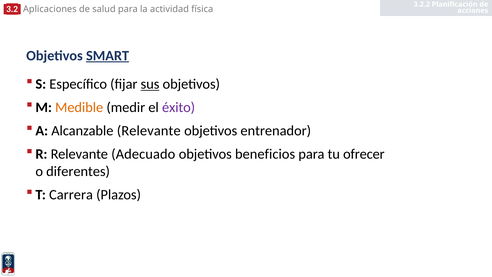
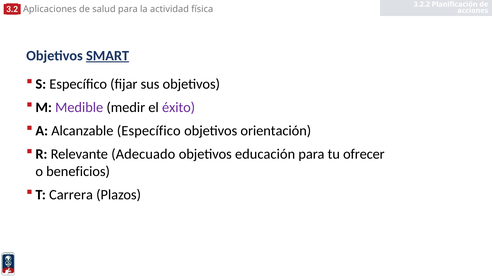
sus underline: present -> none
Medible colour: orange -> purple
Alcanzable Relevante: Relevante -> Específico
entrenador: entrenador -> orientación
beneficios: beneficios -> educación
diferentes: diferentes -> beneficios
